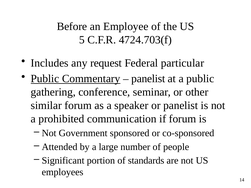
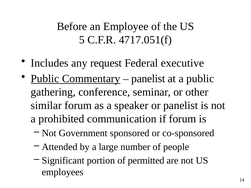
4724.703(f: 4724.703(f -> 4717.051(f
particular: particular -> executive
standards: standards -> permitted
